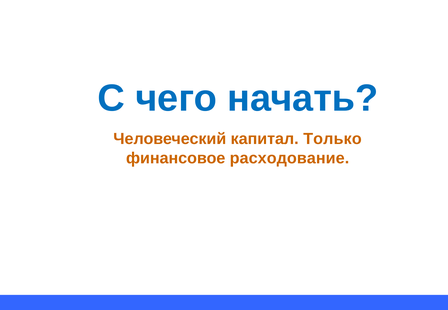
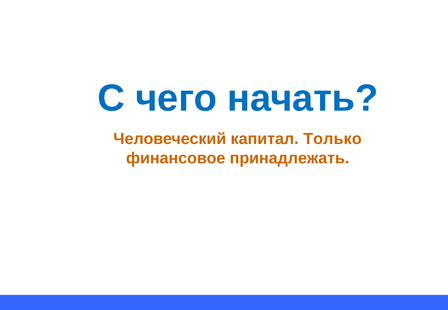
расходование: расходование -> принадлежать
